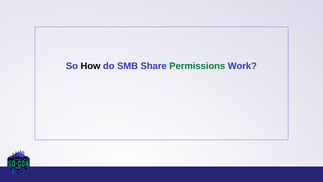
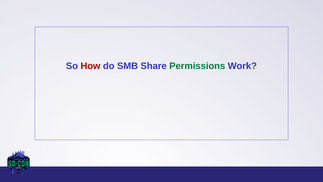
How colour: black -> red
